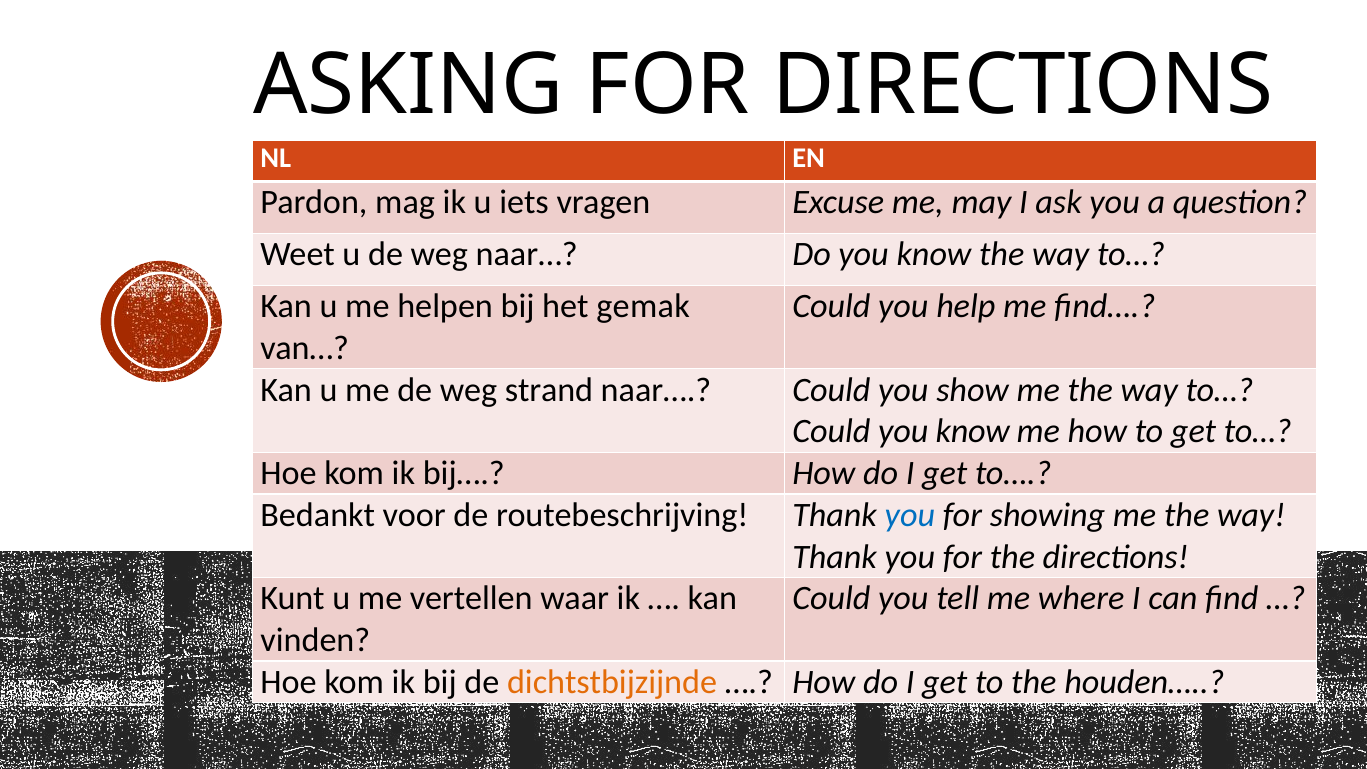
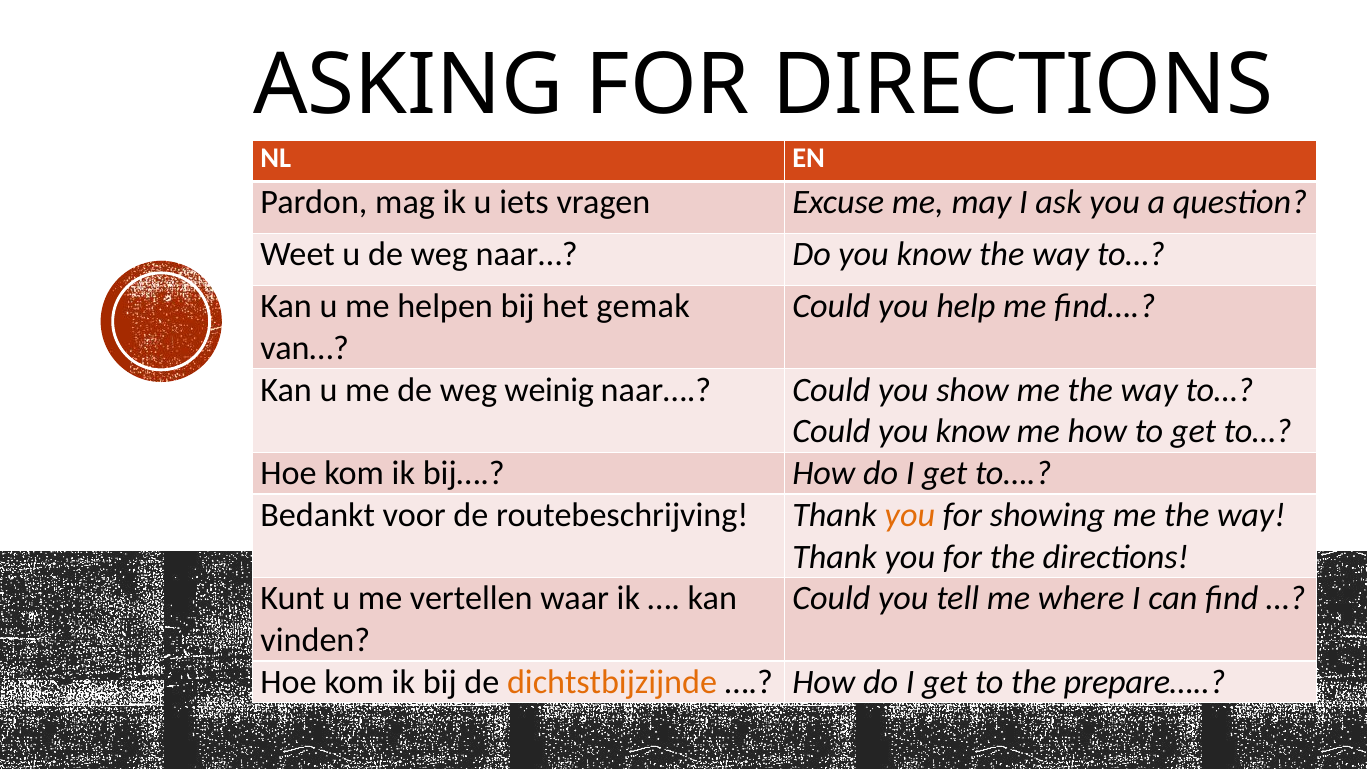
strand: strand -> weinig
you at (910, 515) colour: blue -> orange
houden…: houden… -> prepare…
